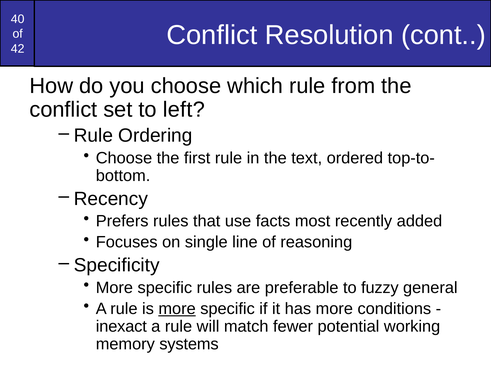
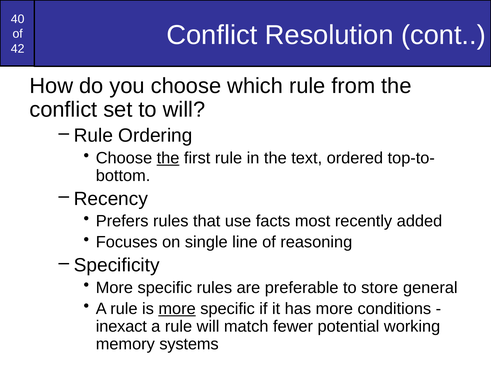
to left: left -> will
the at (168, 158) underline: none -> present
fuzzy: fuzzy -> store
